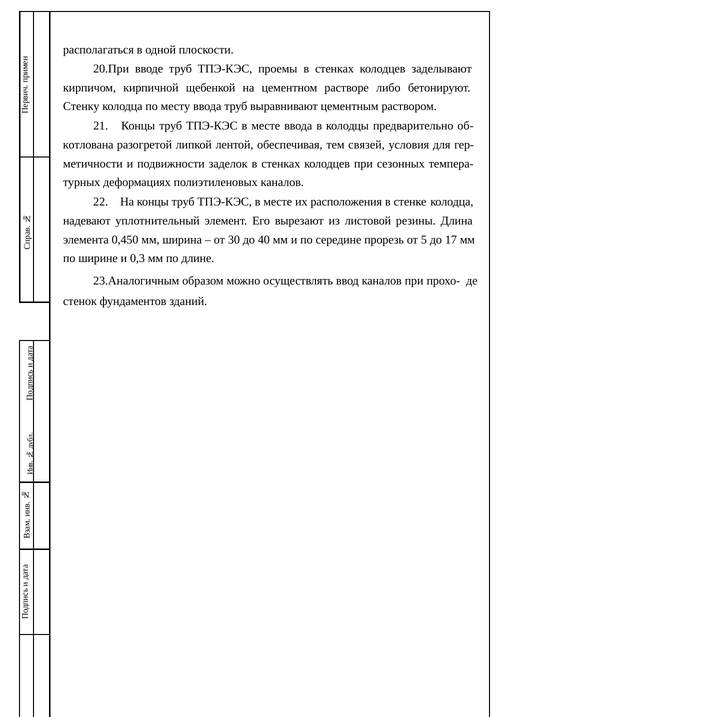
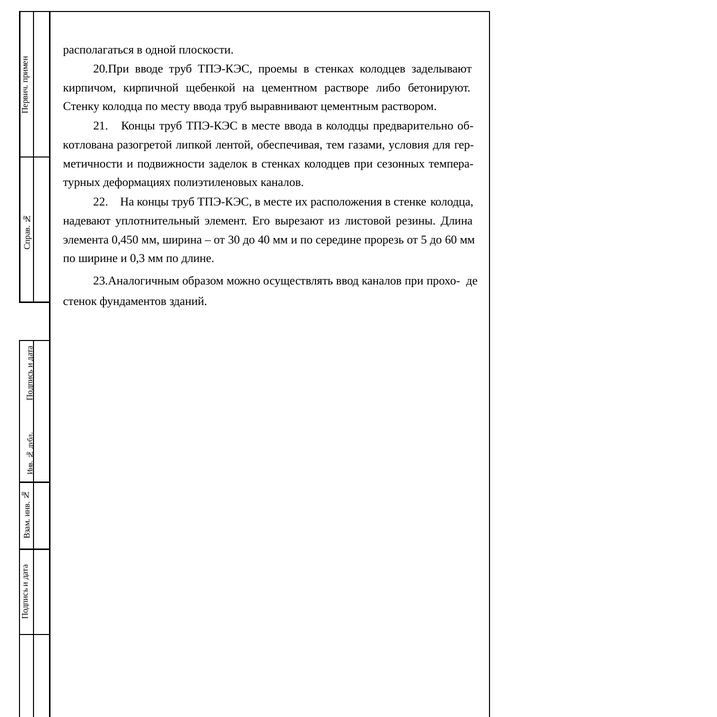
связей: связей -> газами
17: 17 -> 60
